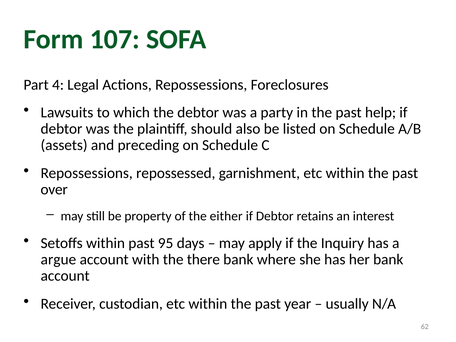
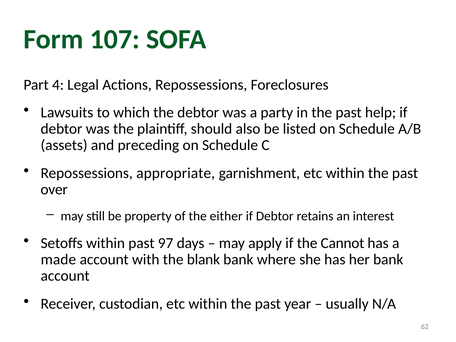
repossessed: repossessed -> appropriate
95: 95 -> 97
Inquiry: Inquiry -> Cannot
argue: argue -> made
there: there -> blank
